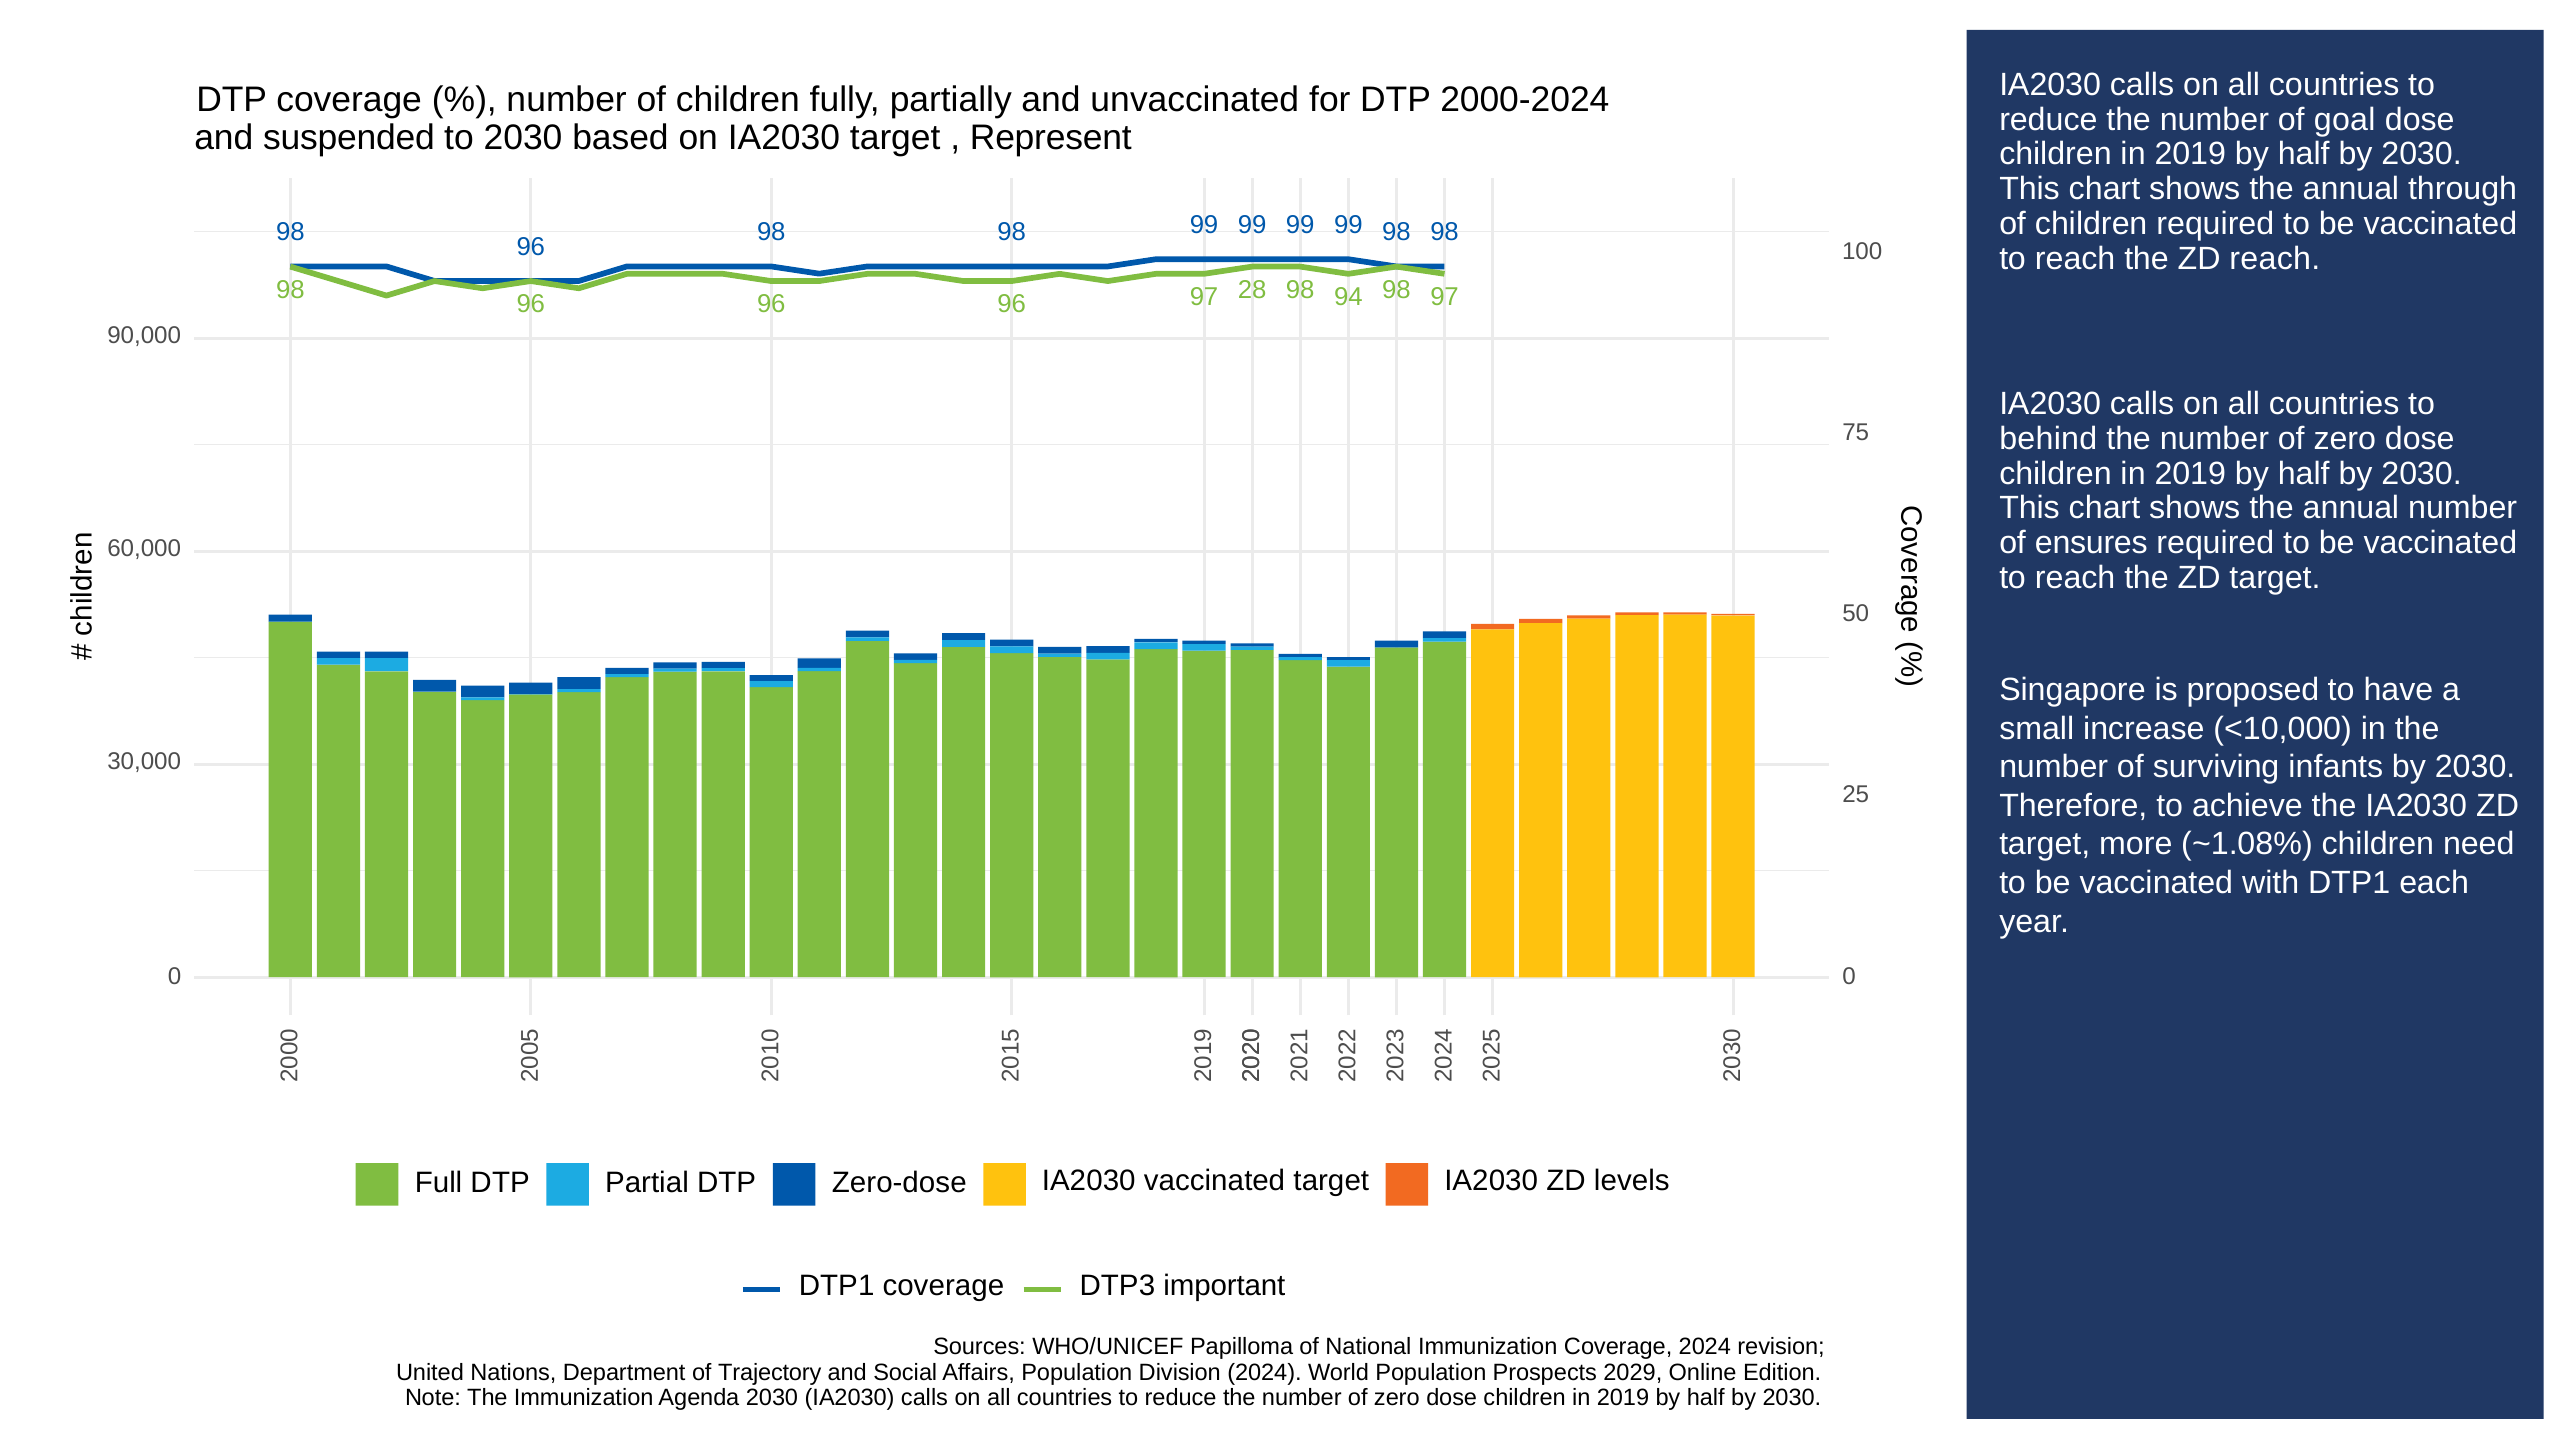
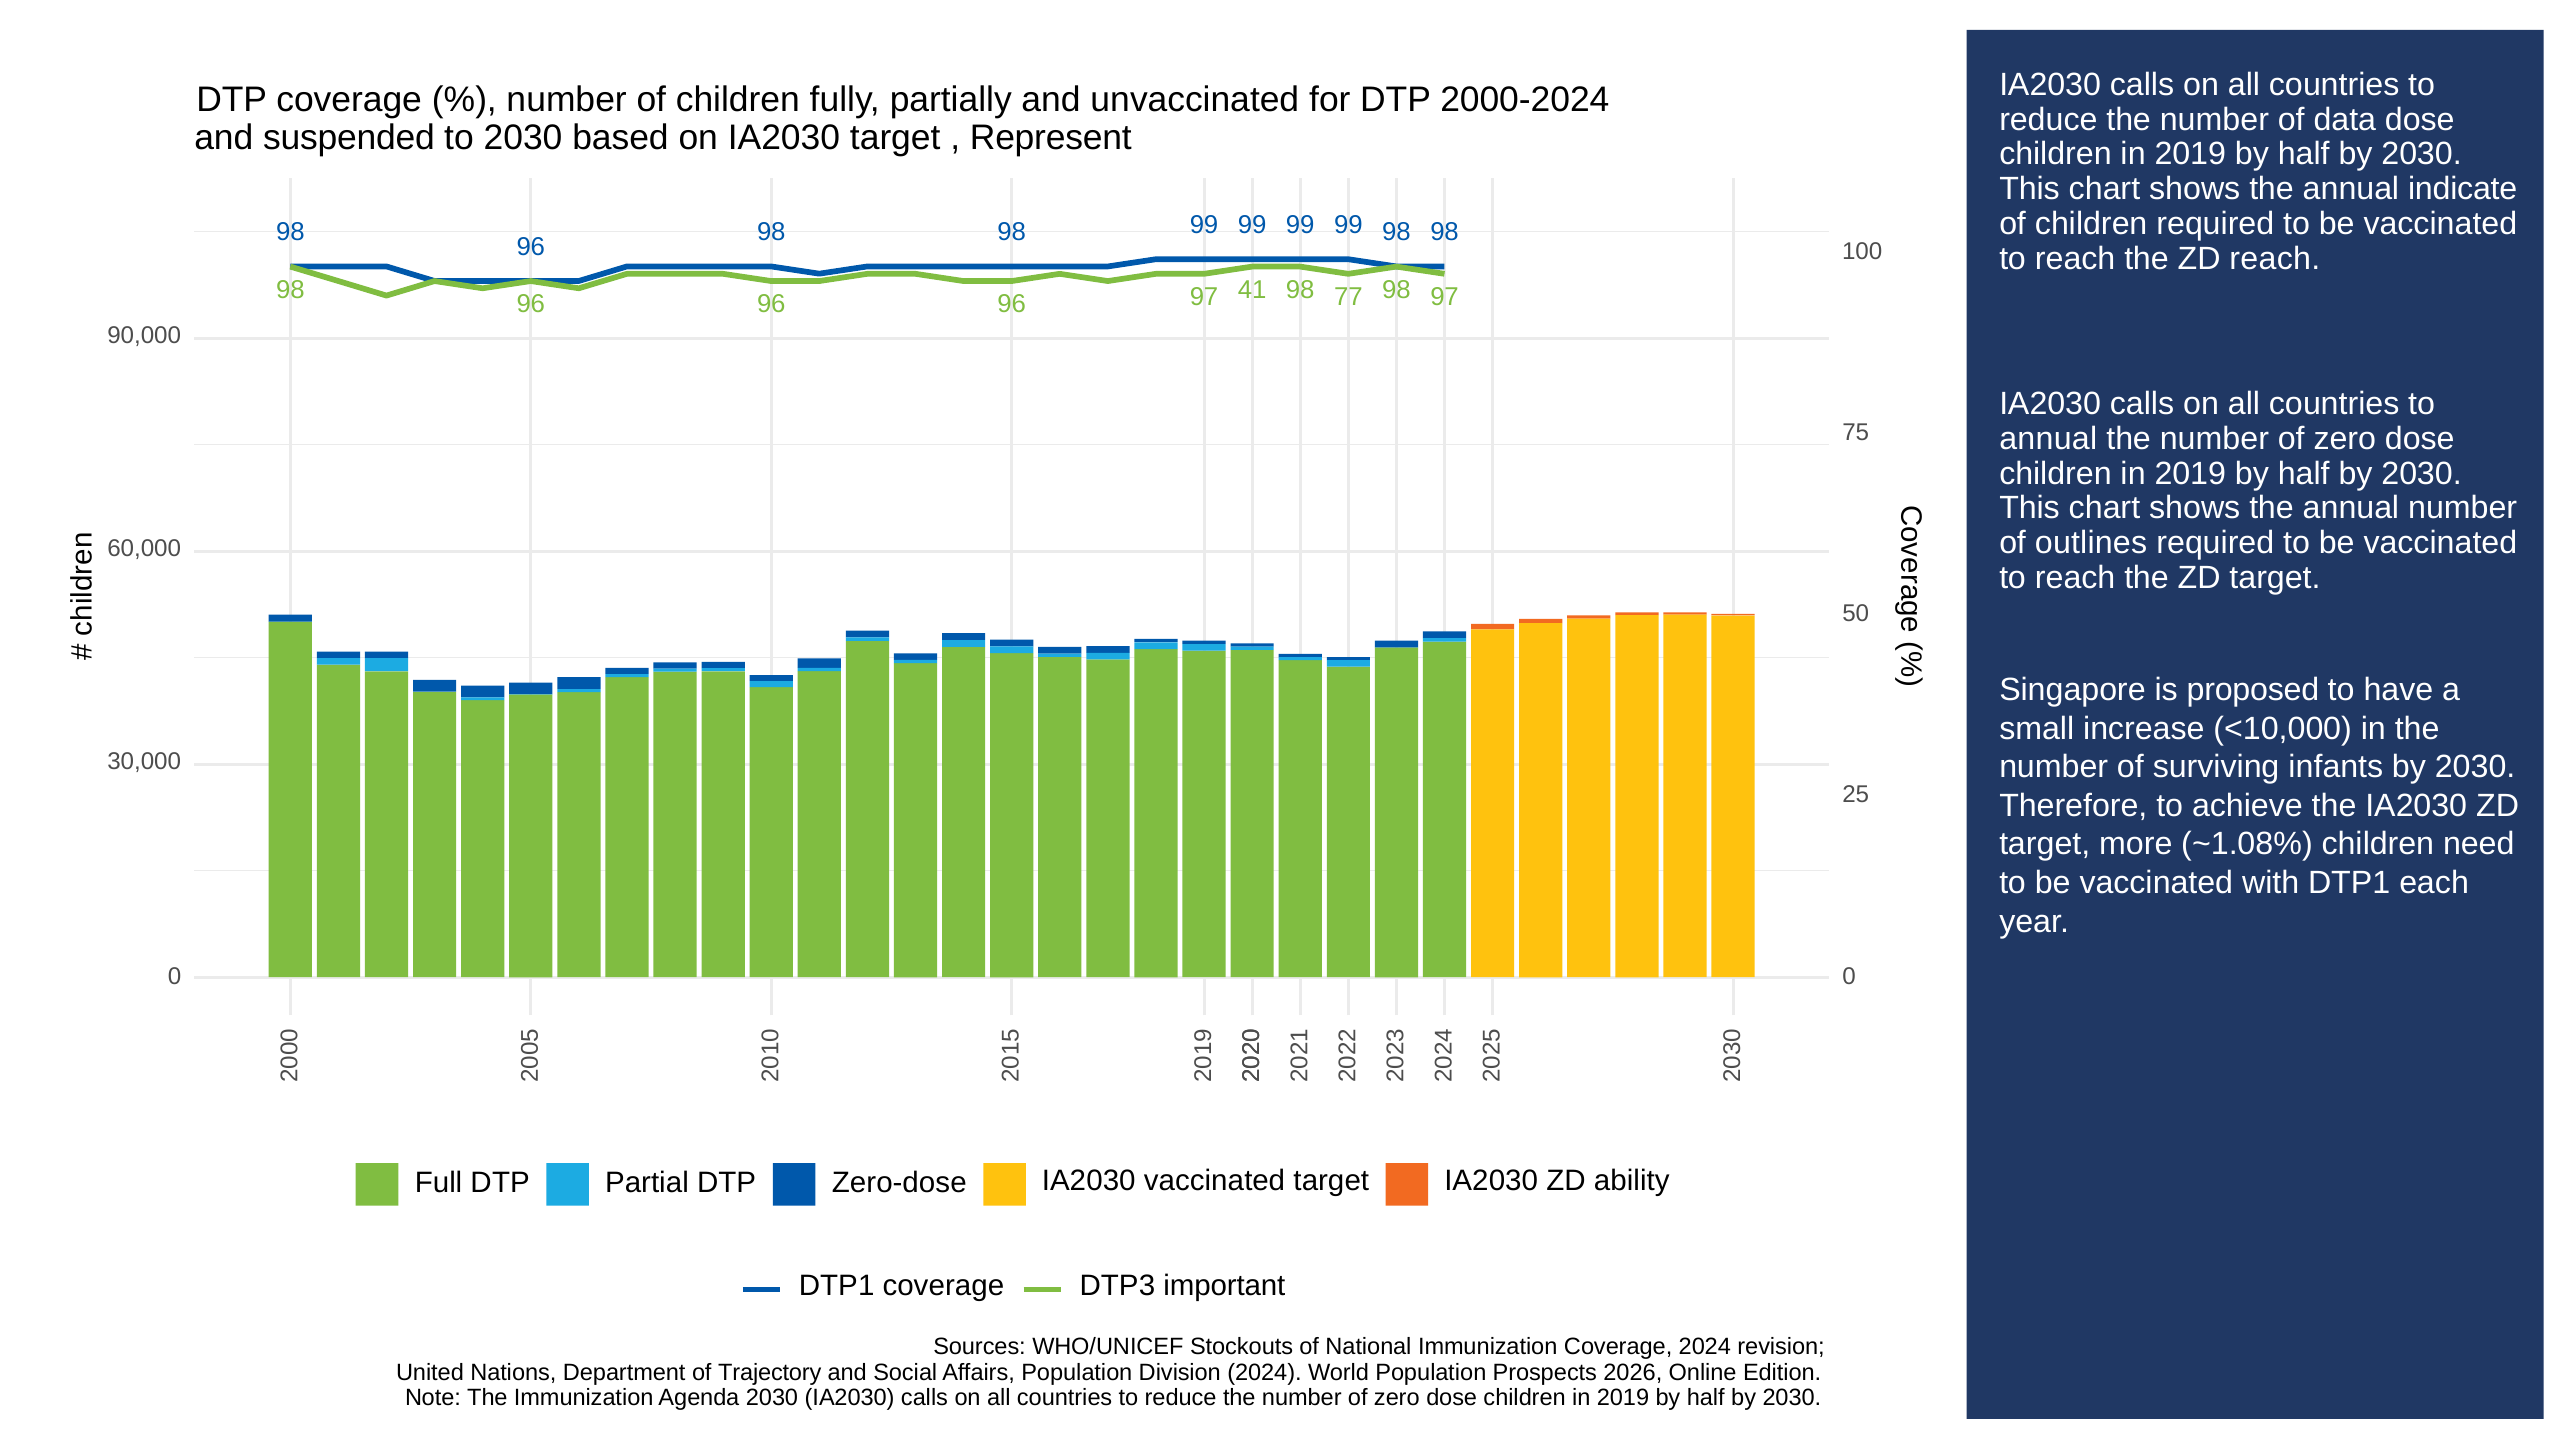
goal: goal -> data
through: through -> indicate
28: 28 -> 41
94: 94 -> 77
behind at (2048, 439): behind -> annual
ensures: ensures -> outlines
levels: levels -> ability
Papilloma: Papilloma -> Stockouts
2029: 2029 -> 2026
